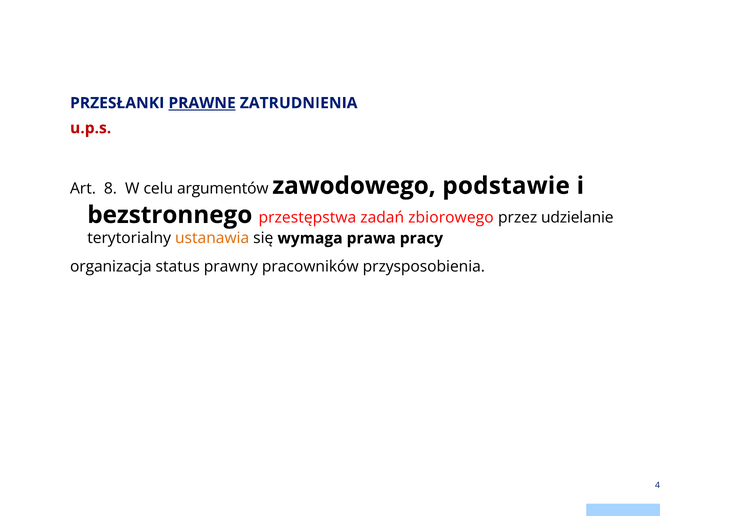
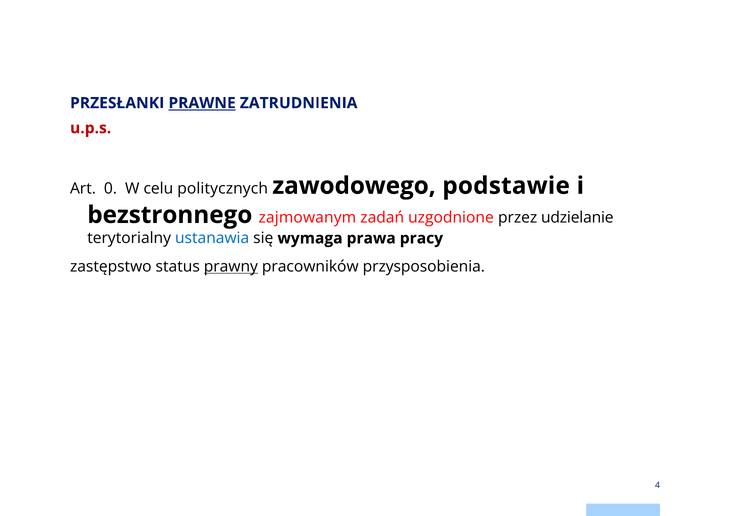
8: 8 -> 0
argumentów: argumentów -> politycznych
przestępstwa: przestępstwa -> zajmowanym
zbiorowego: zbiorowego -> uzgodnione
ustanawia colour: orange -> blue
organizacja: organizacja -> zastępstwo
prawny underline: none -> present
